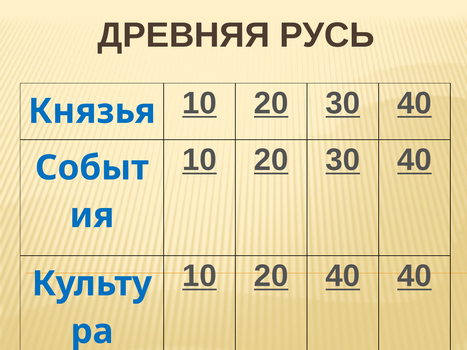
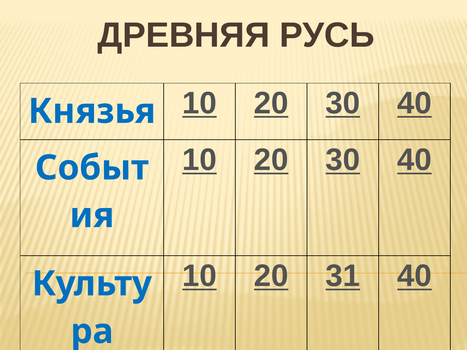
20 40: 40 -> 31
